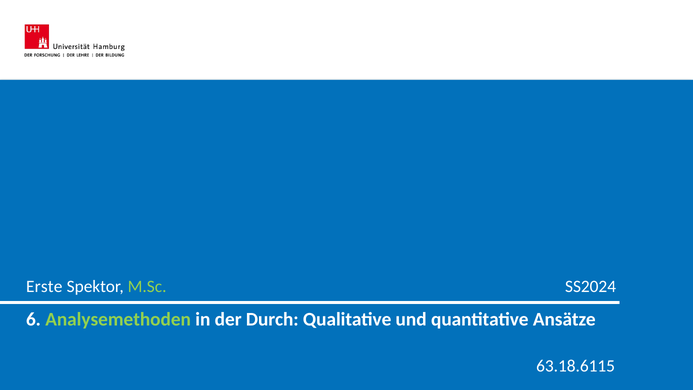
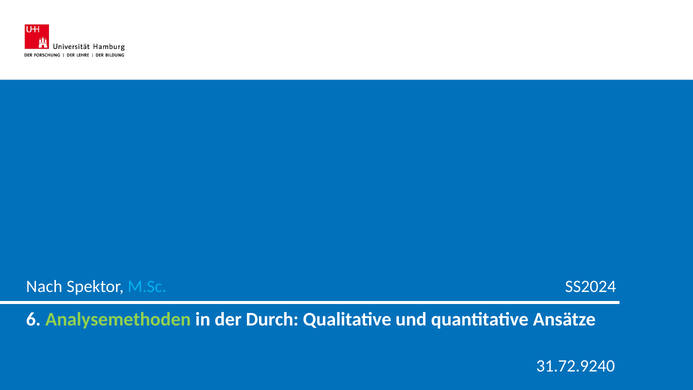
Erste: Erste -> Nach
M.Sc colour: light green -> light blue
63.18.6115: 63.18.6115 -> 31.72.9240
